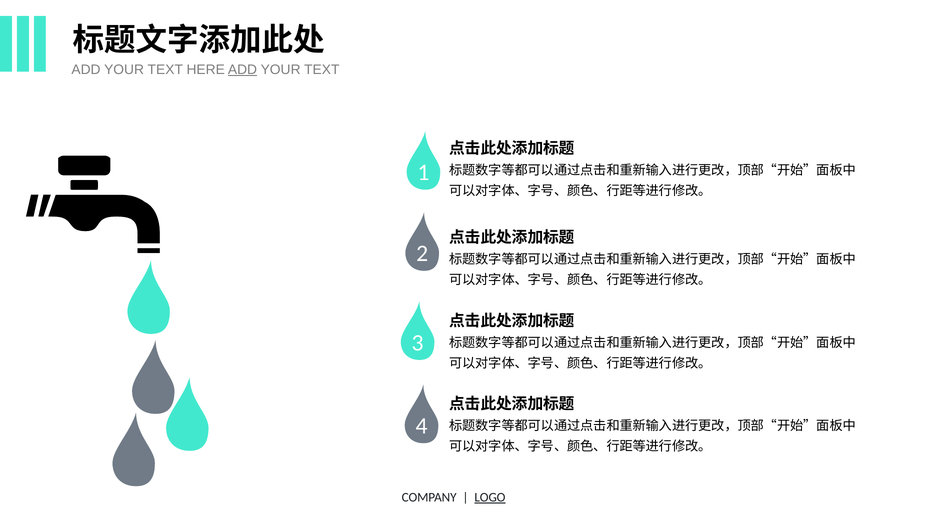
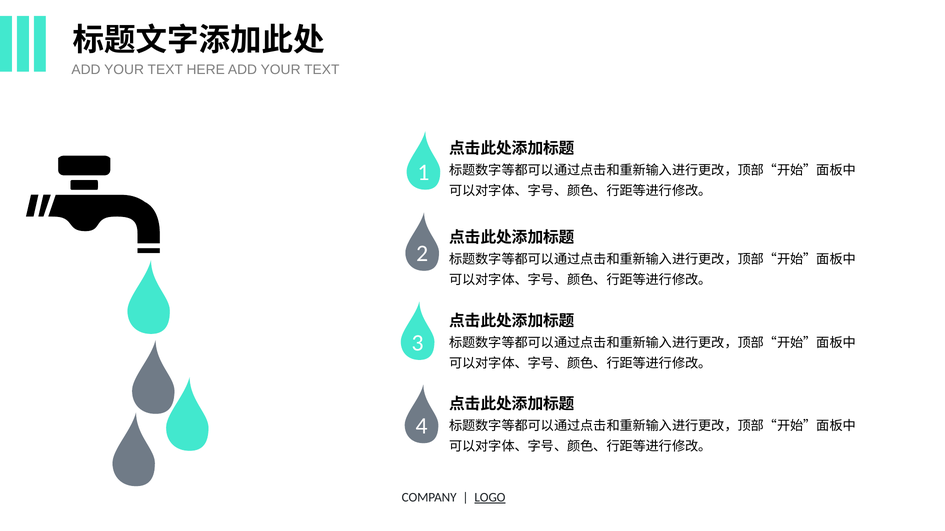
ADD at (242, 70) underline: present -> none
